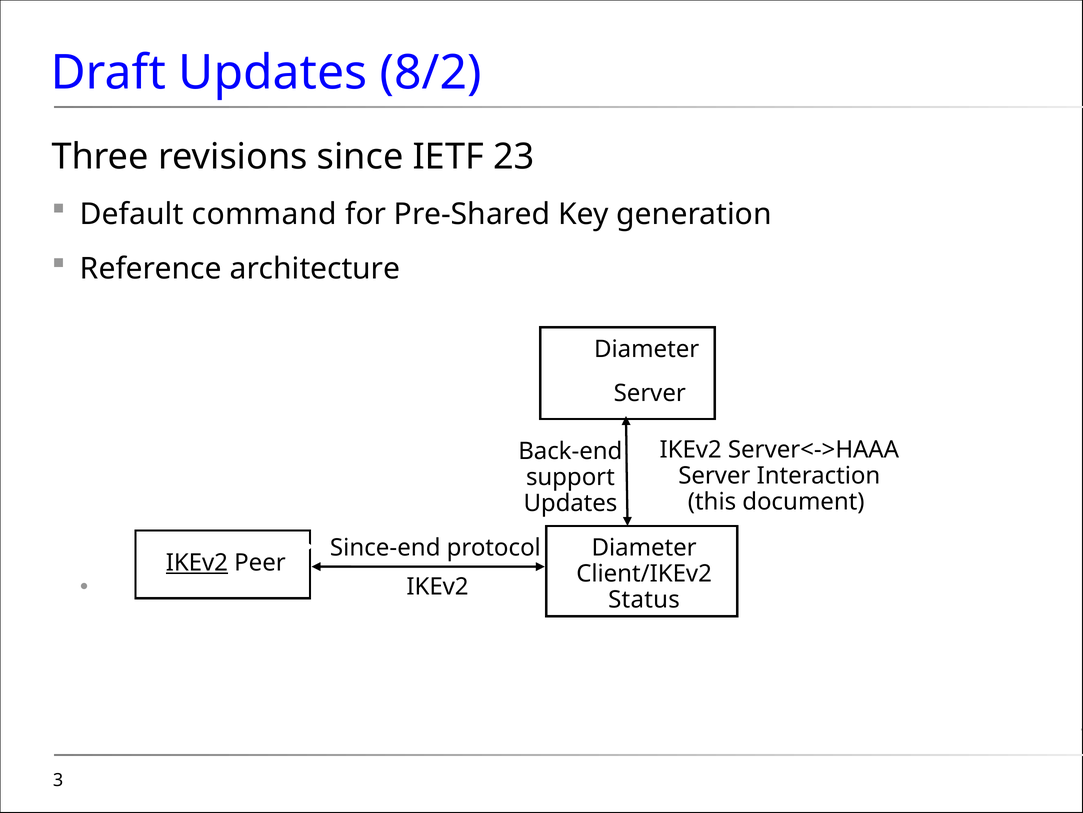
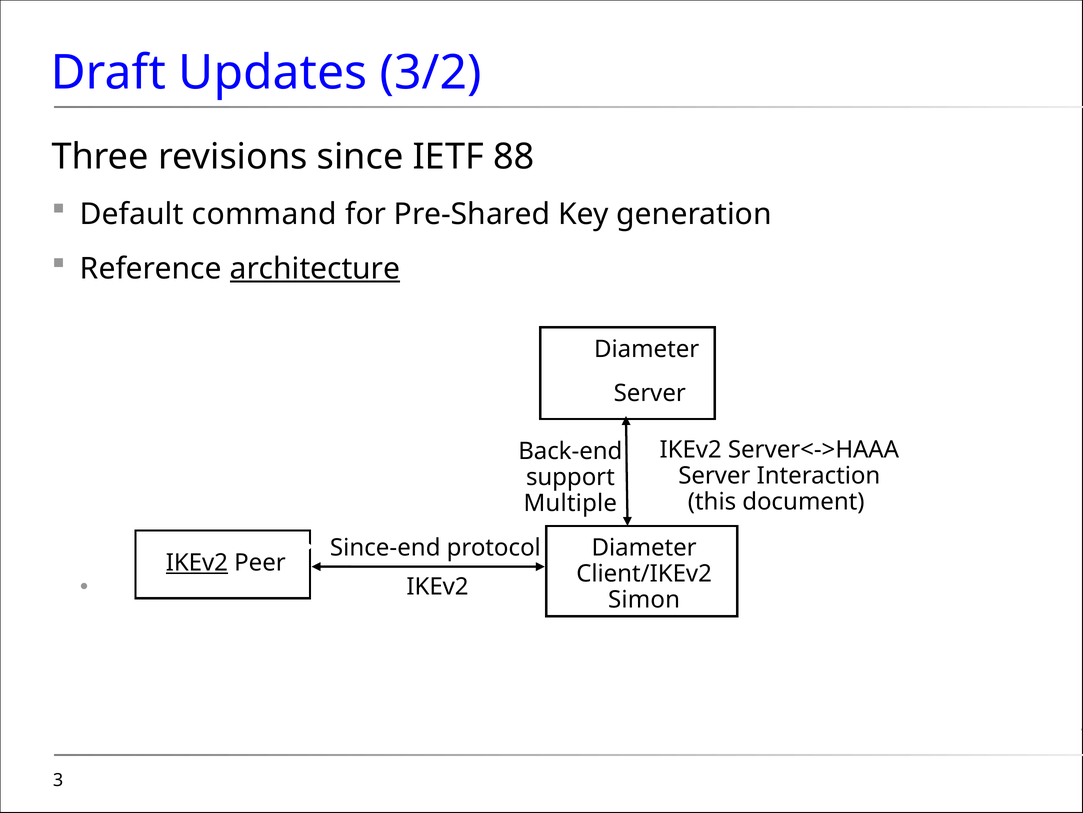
8/2: 8/2 -> 3/2
23: 23 -> 88
architecture underline: none -> present
Updates at (570, 503): Updates -> Multiple
Status: Status -> Simon
